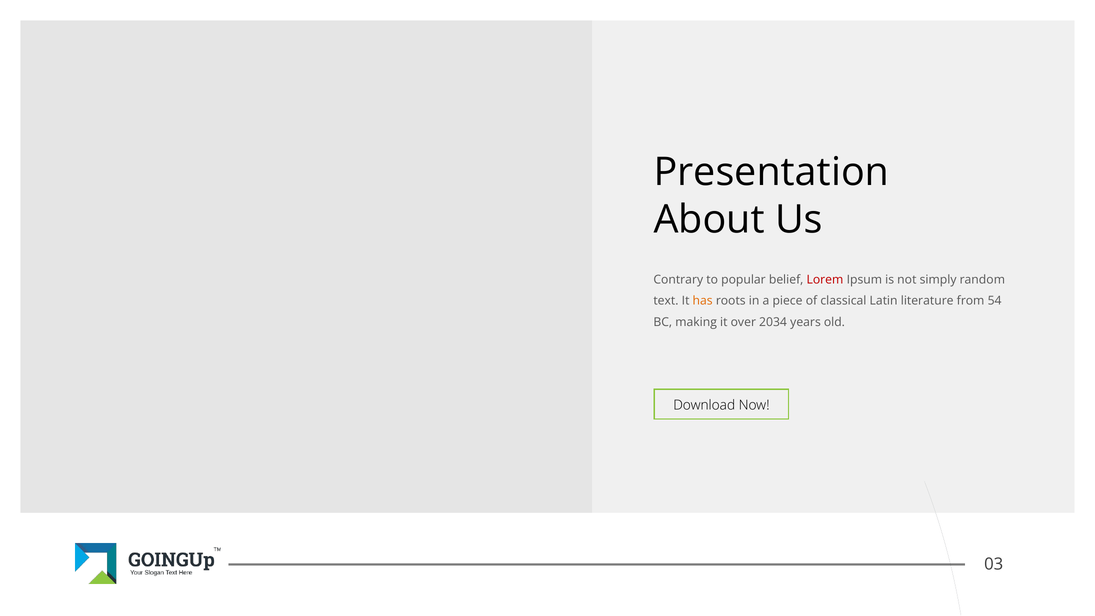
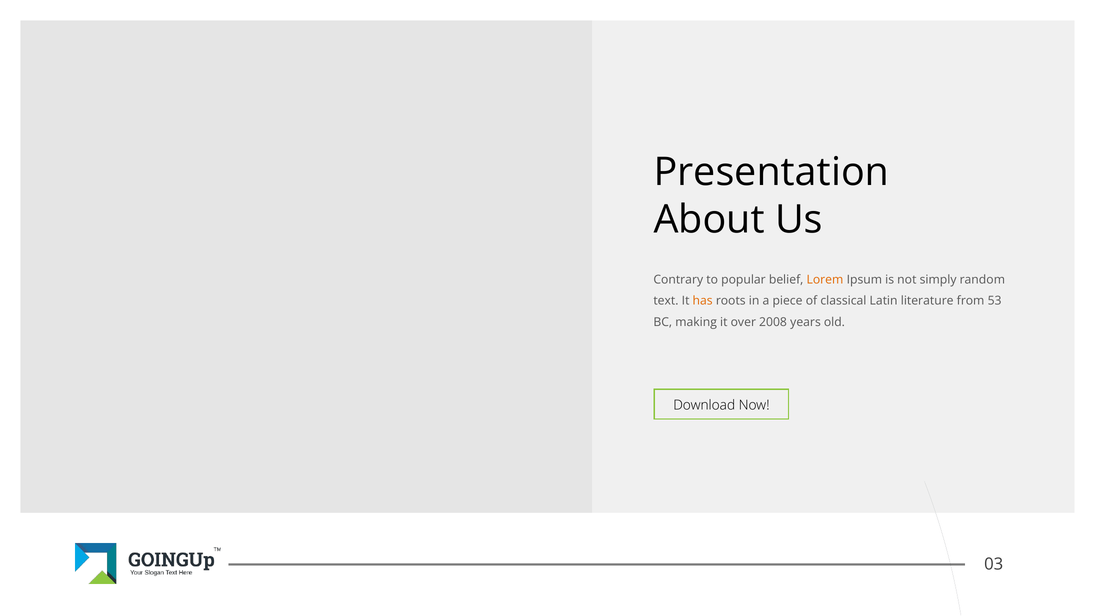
Lorem colour: red -> orange
54: 54 -> 53
2034: 2034 -> 2008
